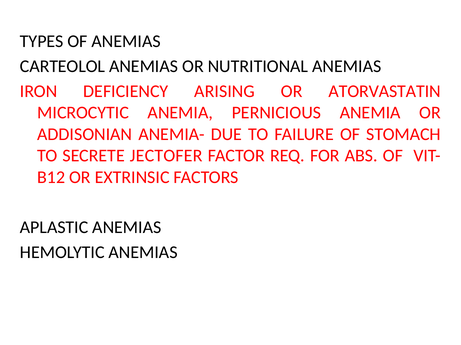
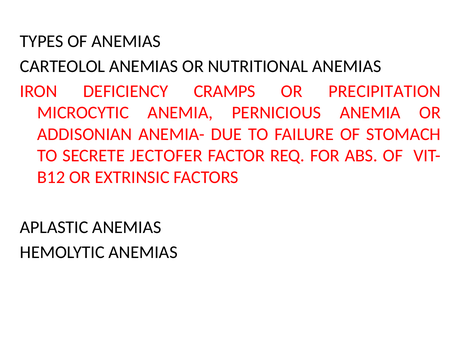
ARISING: ARISING -> CRAMPS
ATORVASTATIN: ATORVASTATIN -> PRECIPITATION
